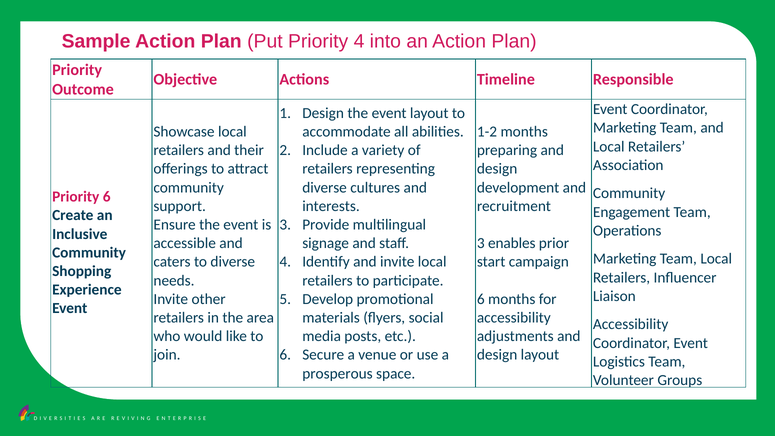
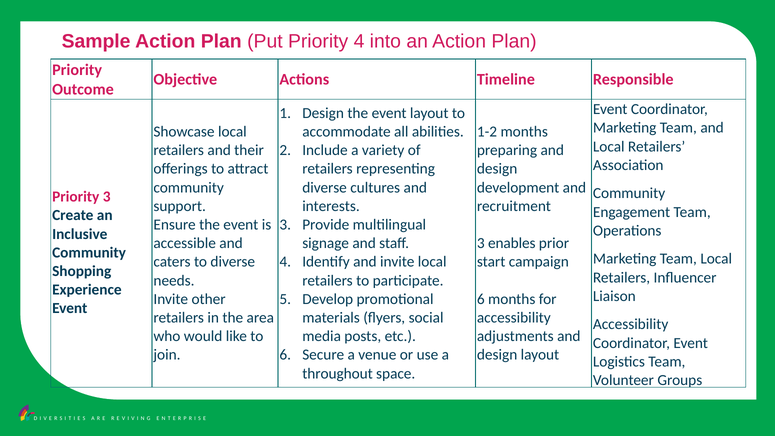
Priority 6: 6 -> 3
prosperous: prosperous -> throughout
